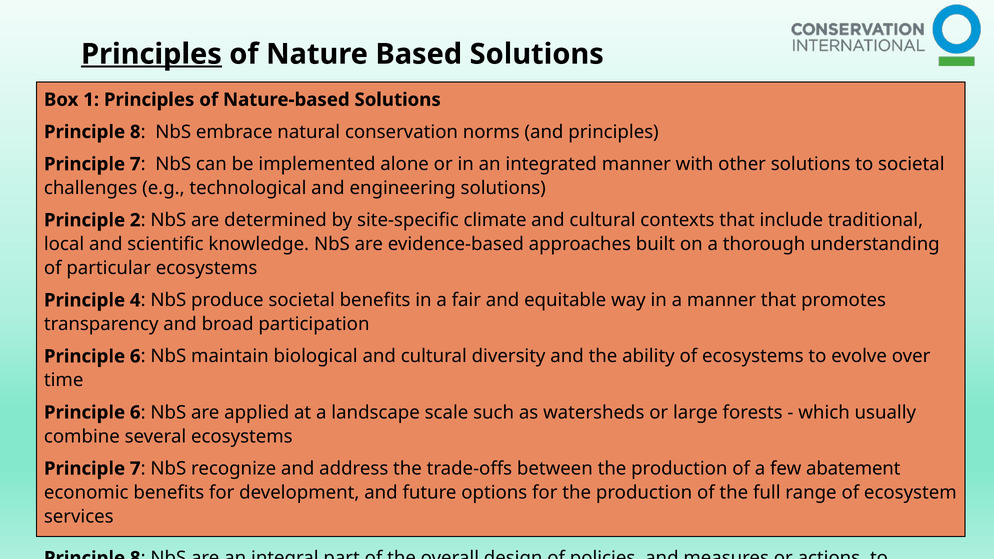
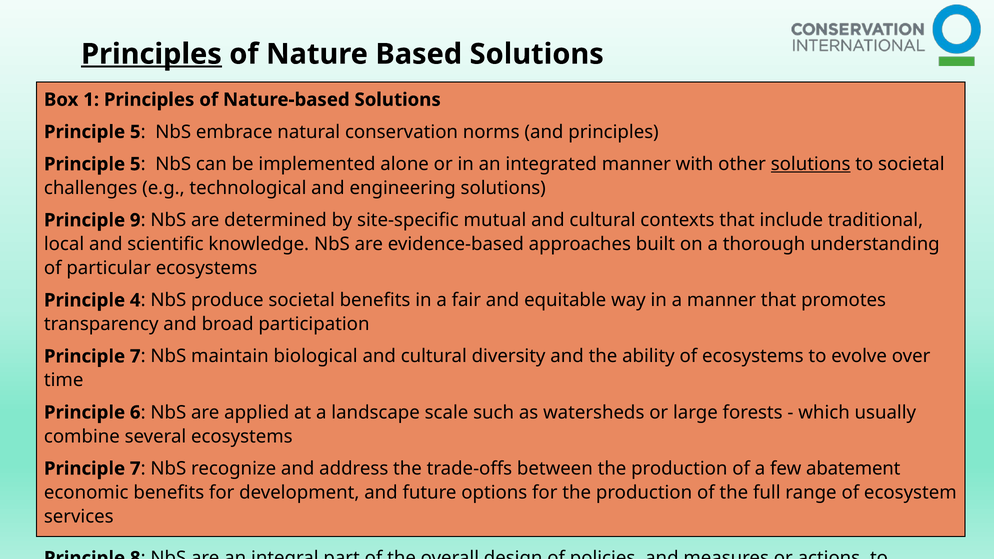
8 at (135, 132): 8 -> 5
7 at (135, 164): 7 -> 5
solutions at (811, 164) underline: none -> present
2: 2 -> 9
climate: climate -> mutual
6 at (135, 356): 6 -> 7
